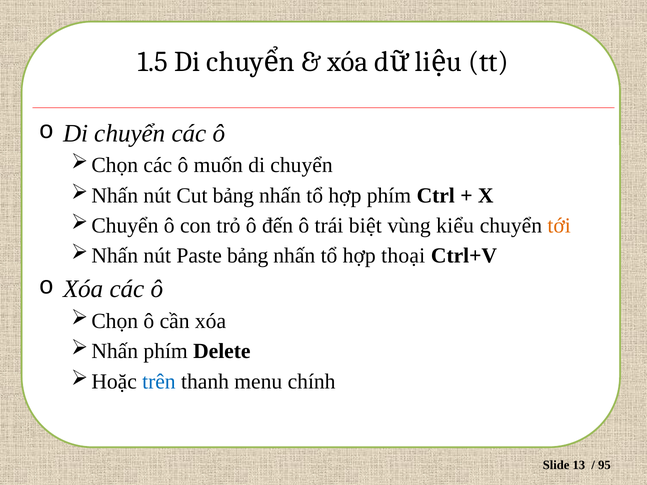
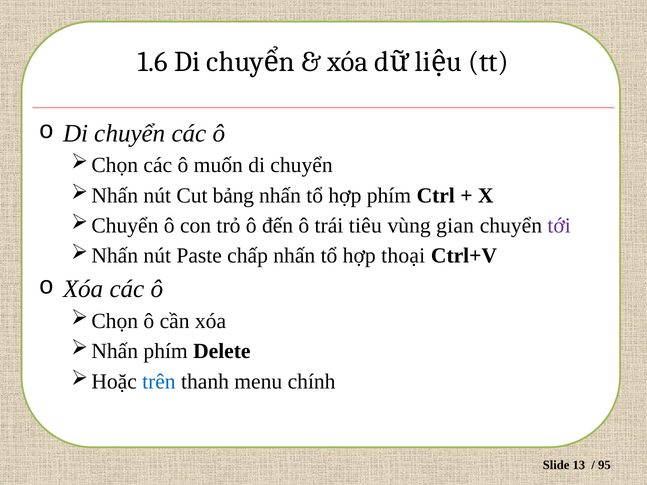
1.5: 1.5 -> 1.6
biệt: biệt -> tiêu
kiểu: kiểu -> gian
tới colour: orange -> purple
Paste bảng: bảng -> chấp
